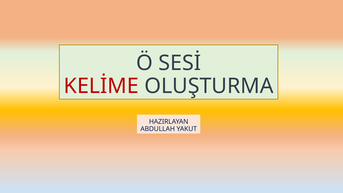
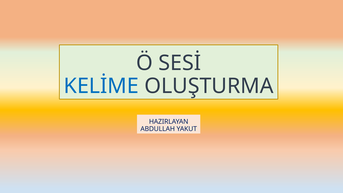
KELİME colour: red -> blue
